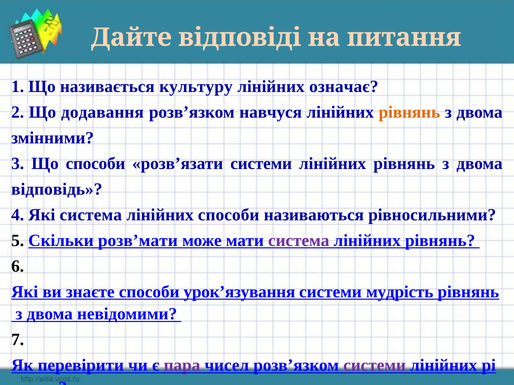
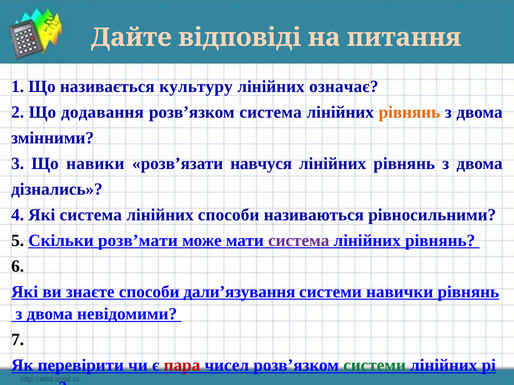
розв’язком навчуся: навчуся -> система
Що способи: способи -> навики
розв’язати системи: системи -> навчуся
відповідь: відповідь -> дізнались
урок’язування: урок’язування -> дали’язування
мудрість: мудрість -> навички
пара colour: purple -> red
системи at (375, 366) colour: purple -> green
